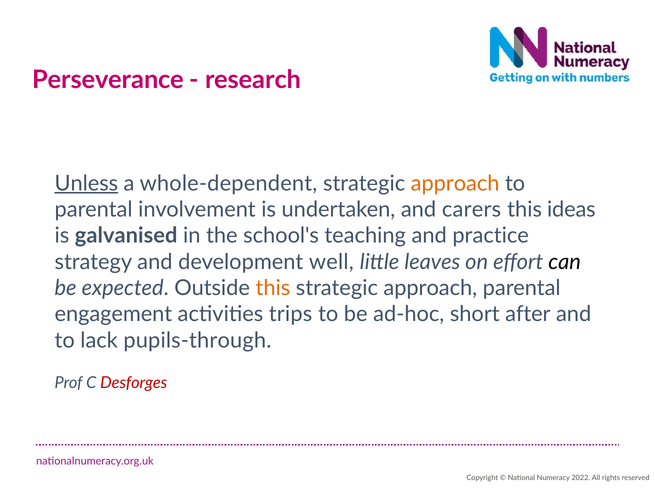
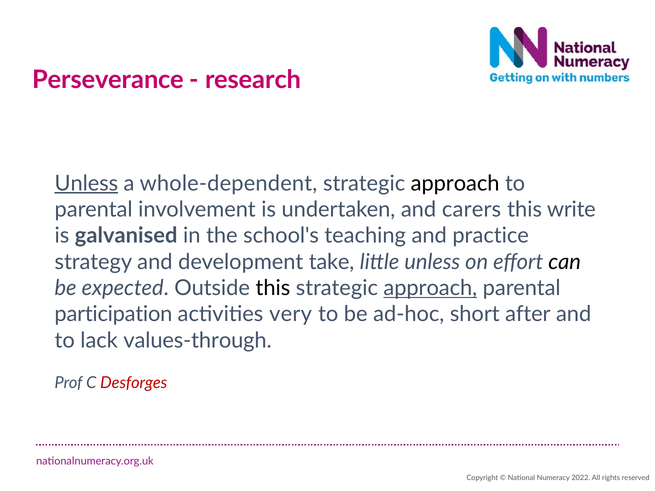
approach at (455, 183) colour: orange -> black
ideas: ideas -> write
well: well -> take
little leaves: leaves -> unless
this at (273, 288) colour: orange -> black
approach at (430, 288) underline: none -> present
engagement: engagement -> participation
trips: trips -> very
pupils-through: pupils-through -> values-through
